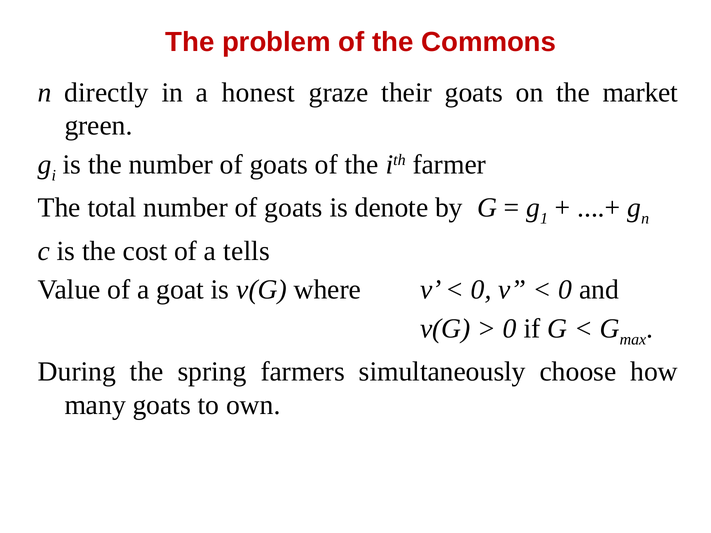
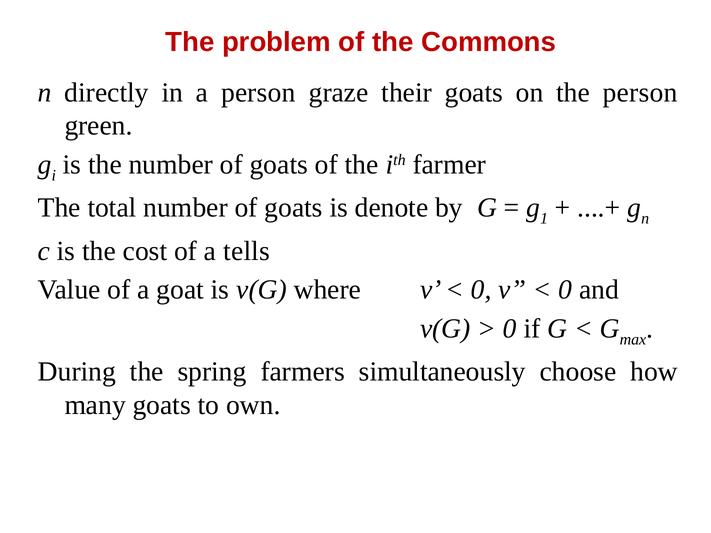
a honest: honest -> person
the market: market -> person
